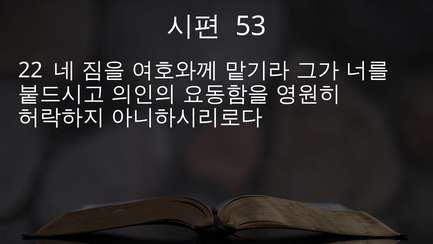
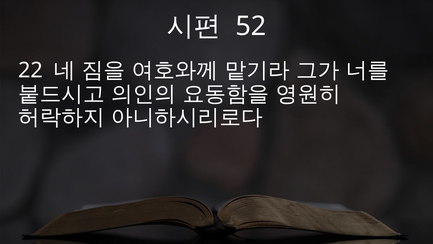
53: 53 -> 52
